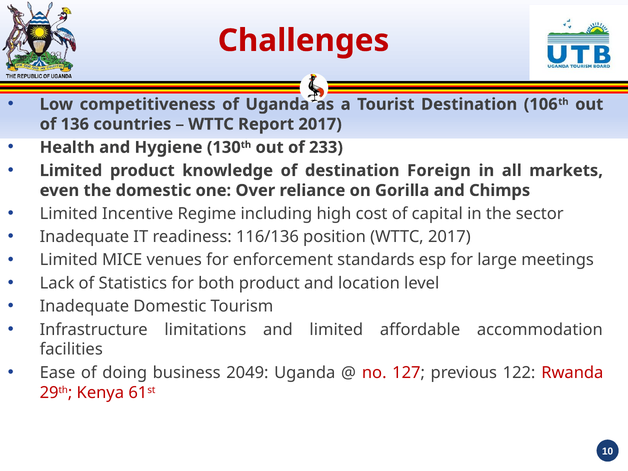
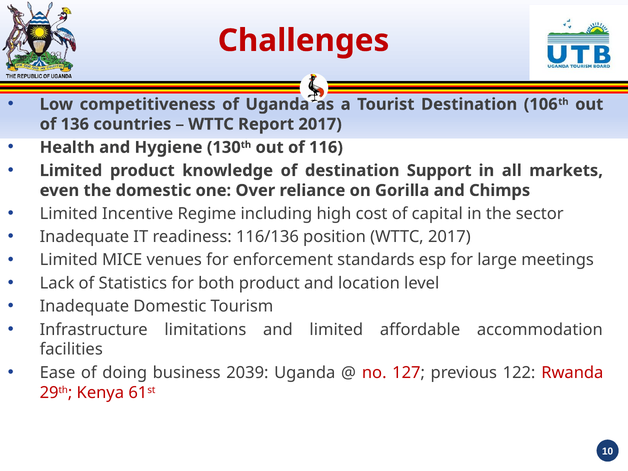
233: 233 -> 116
Foreign: Foreign -> Support
2049: 2049 -> 2039
